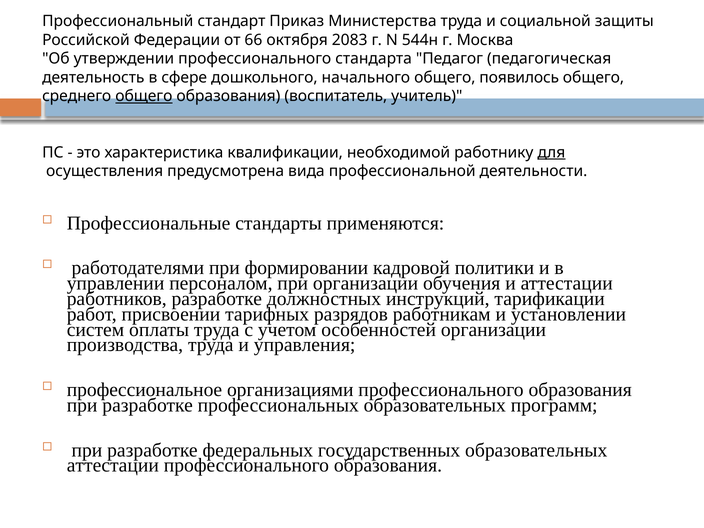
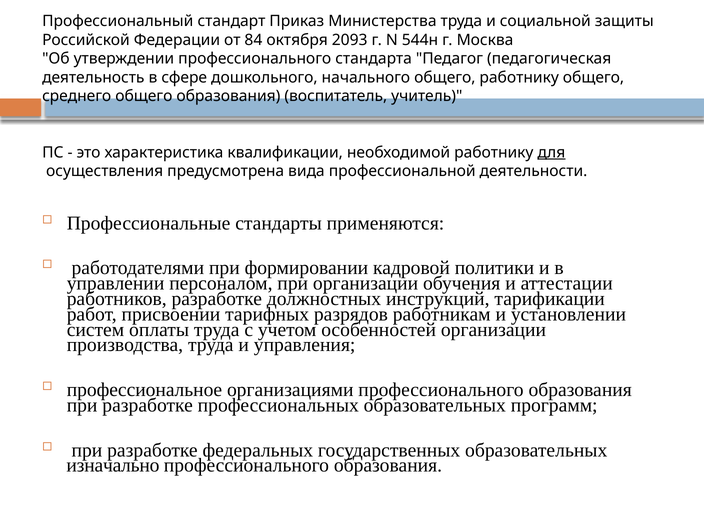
66: 66 -> 84
2083: 2083 -> 2093
общего появилось: появилось -> работнику
общего at (144, 96) underline: present -> none
аттестации at (113, 465): аттестации -> изначально
